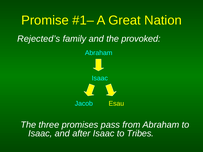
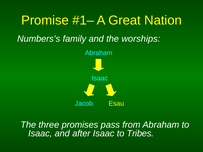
Rejected’s: Rejected’s -> Numbers’s
provoked: provoked -> worships
